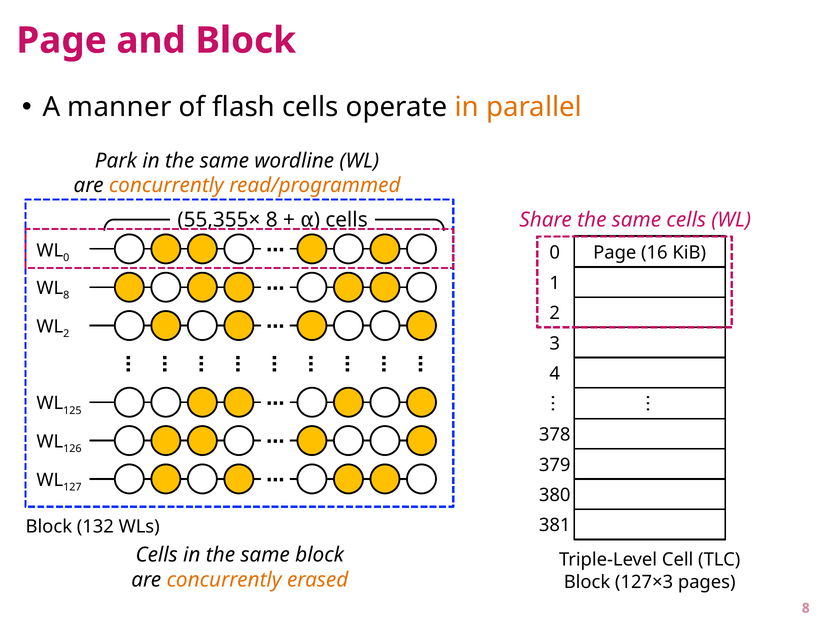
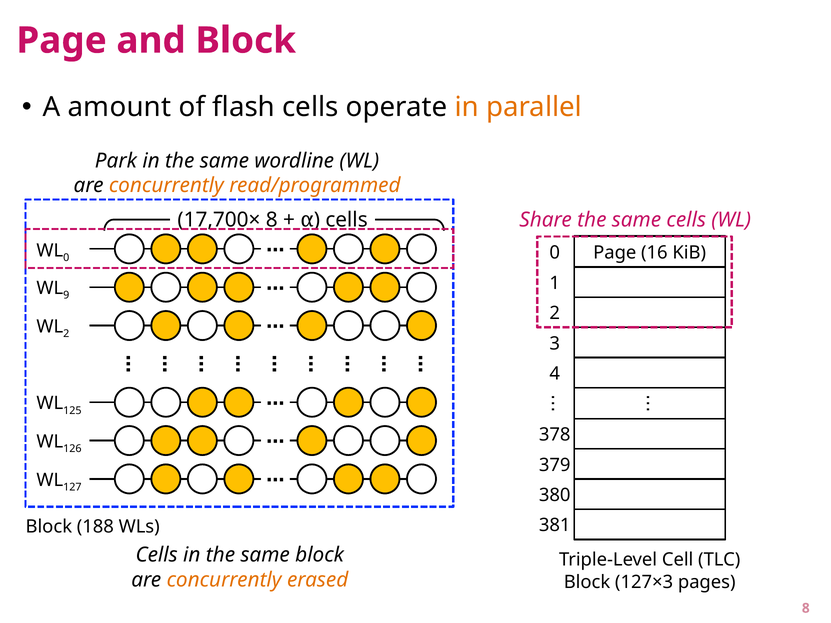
manner: manner -> amount
55,355×: 55,355× -> 17,700×
WL 8: 8 -> 9
132: 132 -> 188
